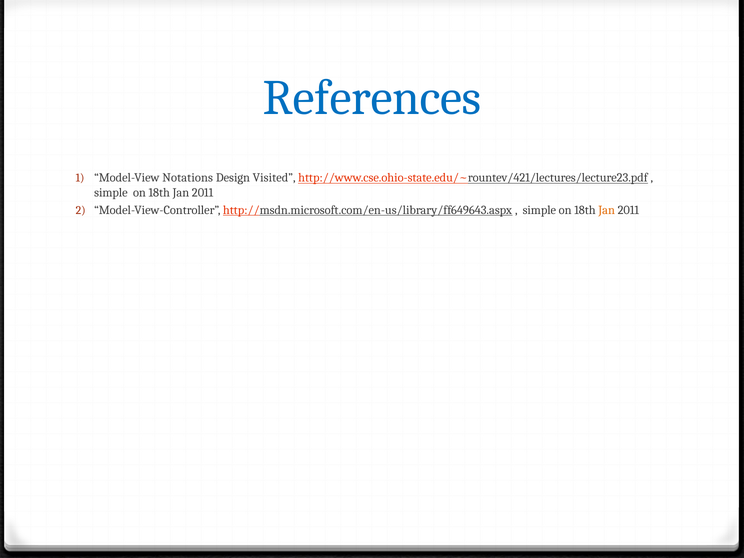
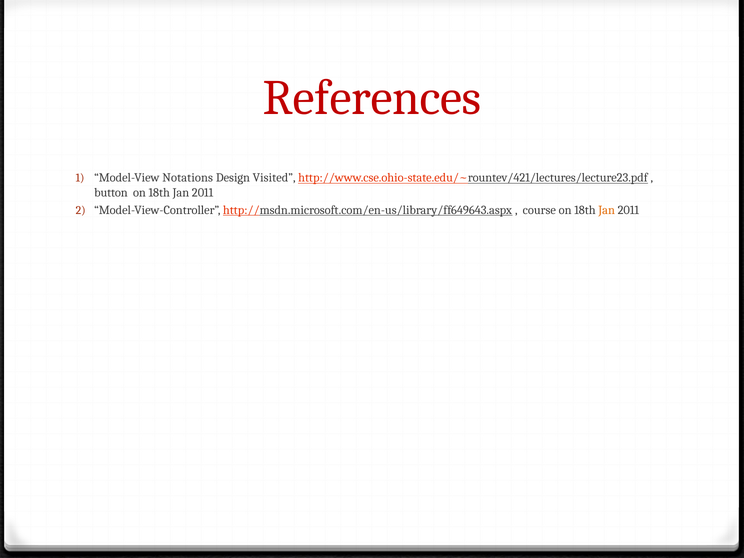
References colour: blue -> red
simple at (111, 193): simple -> button
simple at (539, 210): simple -> course
